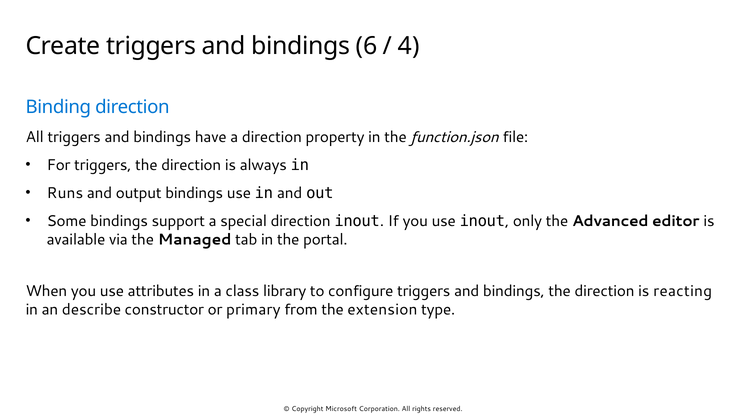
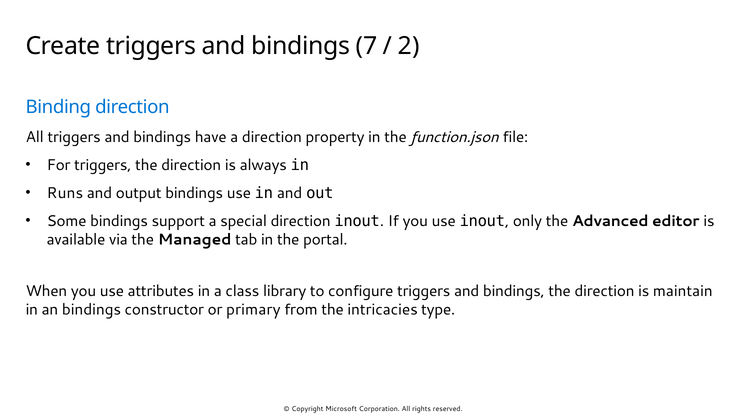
6: 6 -> 7
4: 4 -> 2
reacting: reacting -> maintain
an describe: describe -> bindings
extension: extension -> intricacies
